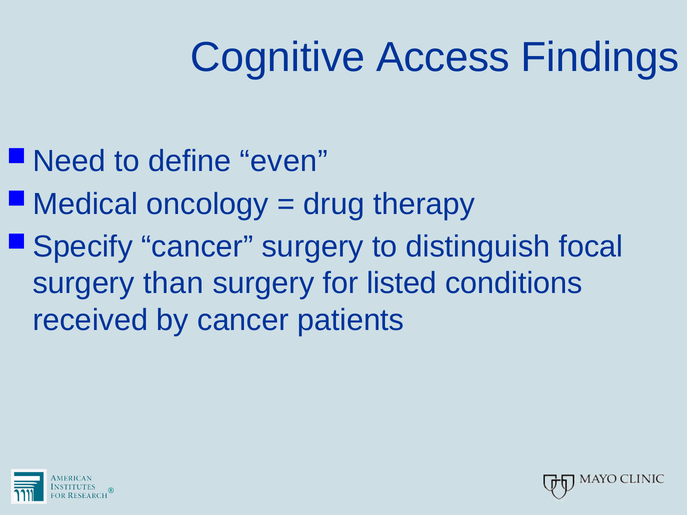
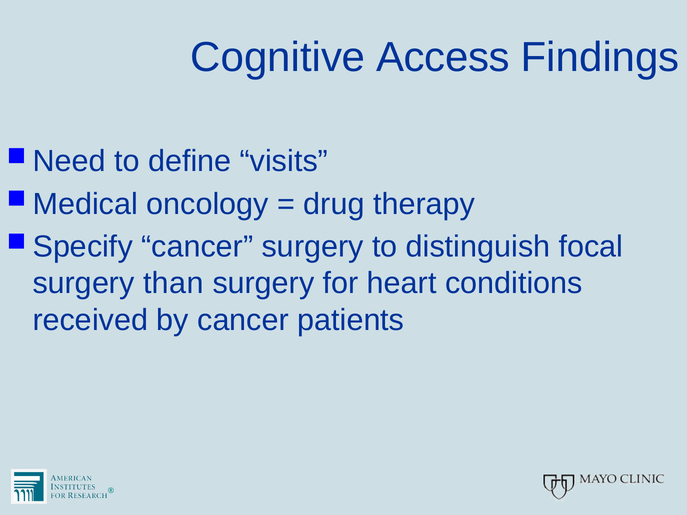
even: even -> visits
listed: listed -> heart
